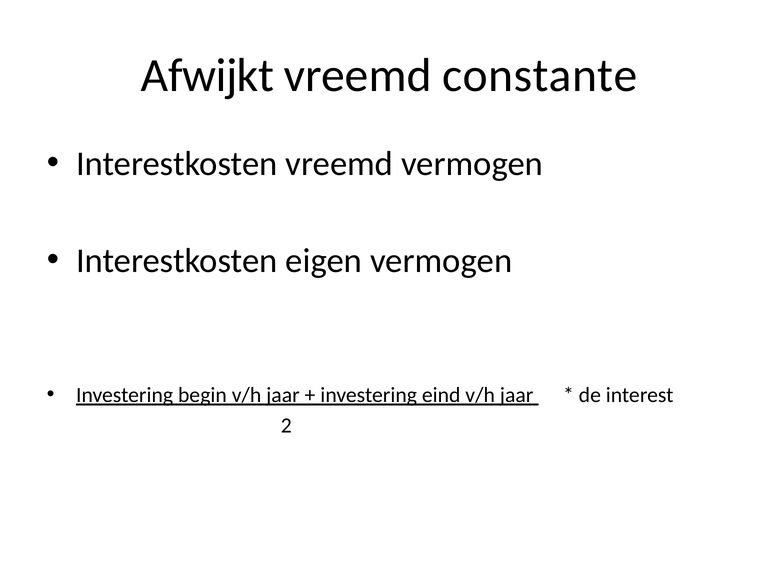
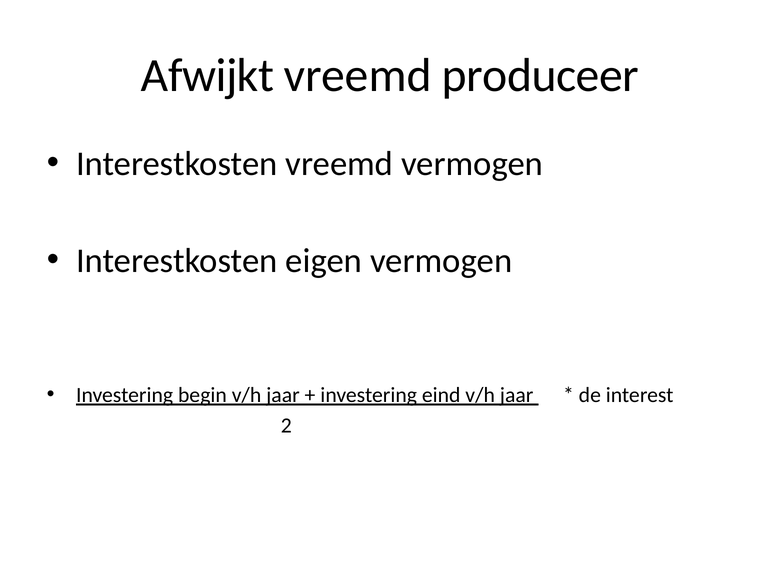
constante: constante -> produceer
